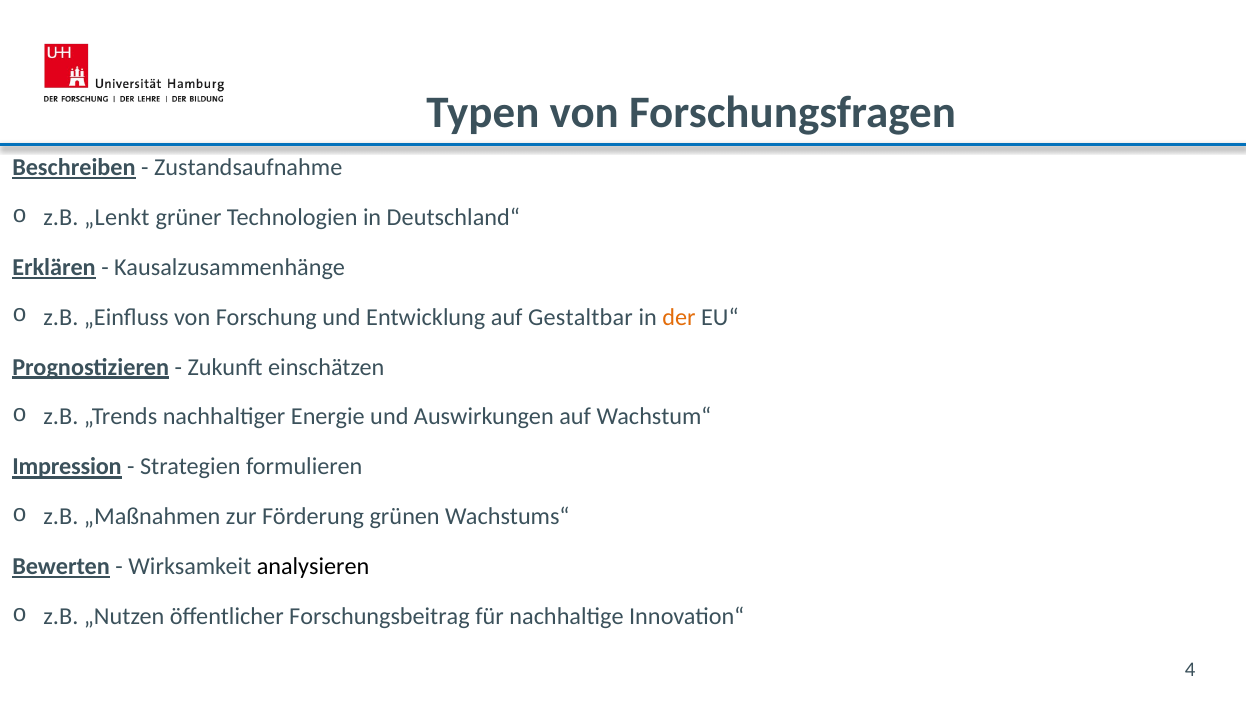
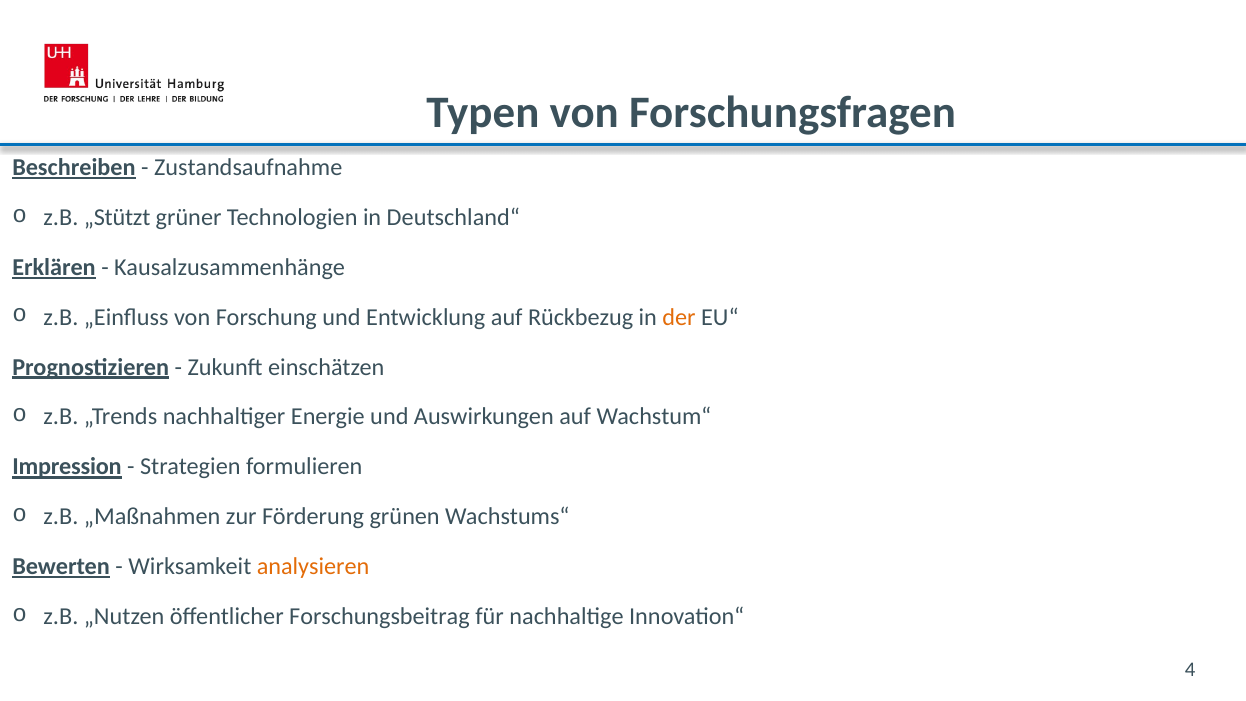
„Lenkt: „Lenkt -> „Stützt
Gestaltbar: Gestaltbar -> Rückbezug
analysieren colour: black -> orange
